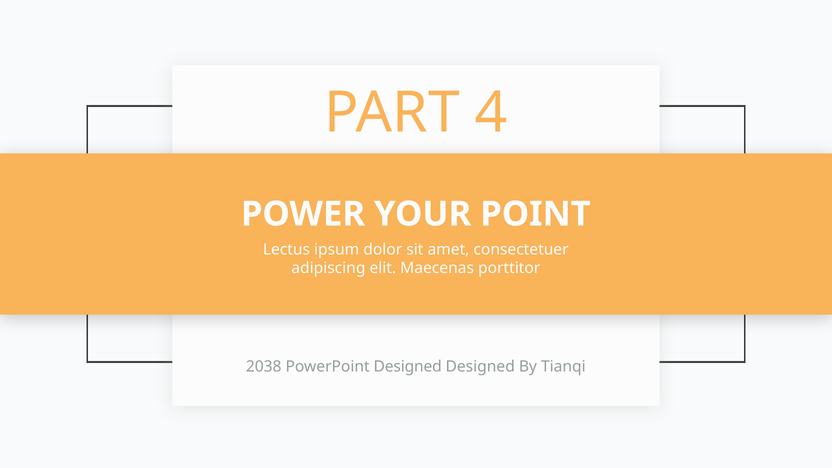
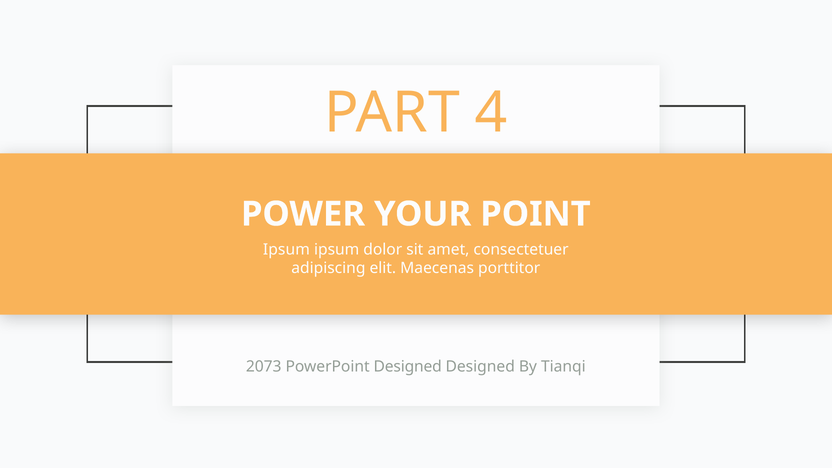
Lectus at (286, 250): Lectus -> Ipsum
2038: 2038 -> 2073
